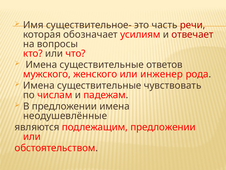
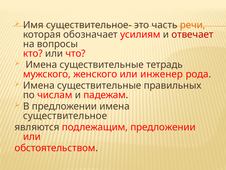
речи colour: red -> orange
ответов: ответов -> тетрадь
чувствовать: чувствовать -> правильных
неодушевлённые: неодушевлённые -> существительное
